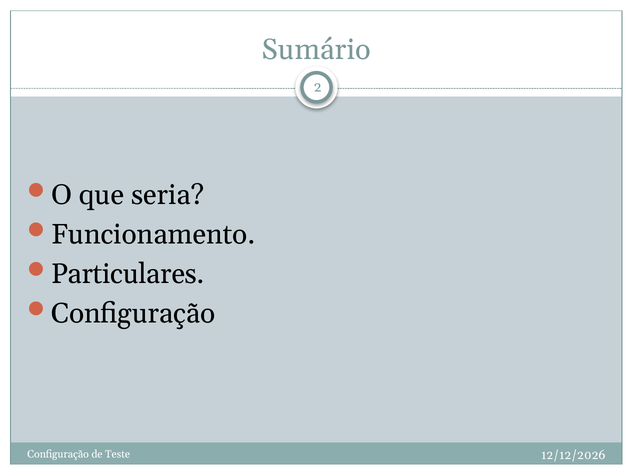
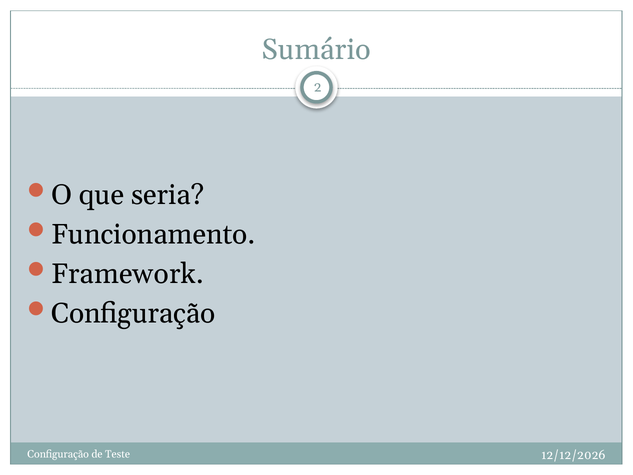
Particulares: Particulares -> Framework
